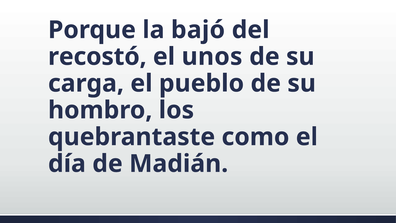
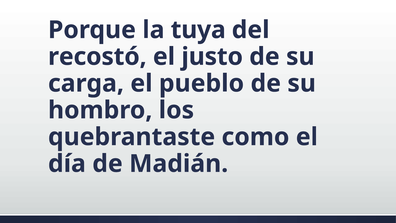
bajó: bajó -> tuya
unos: unos -> justo
